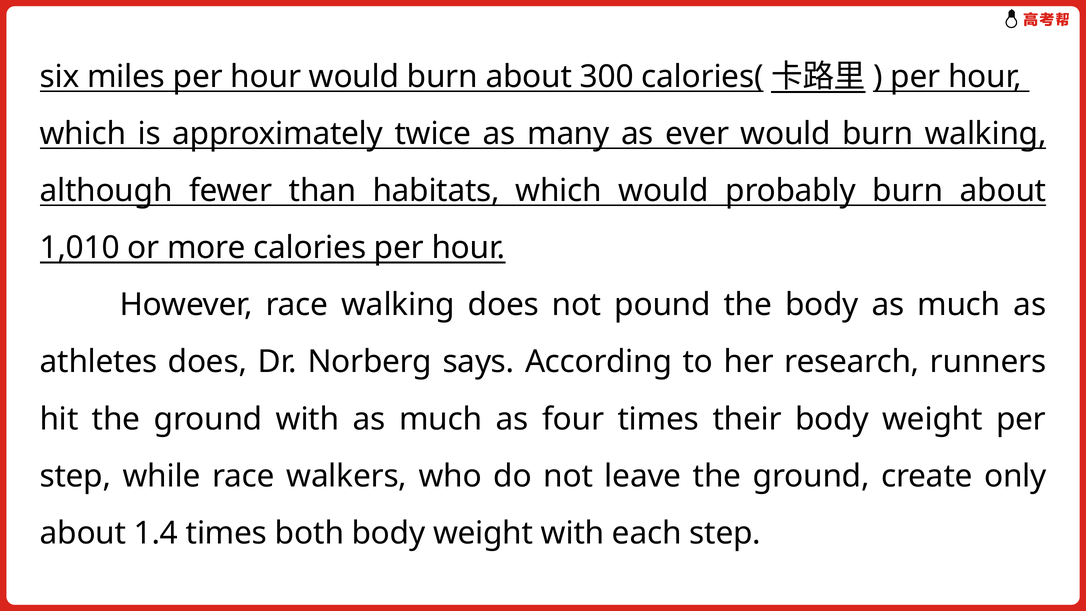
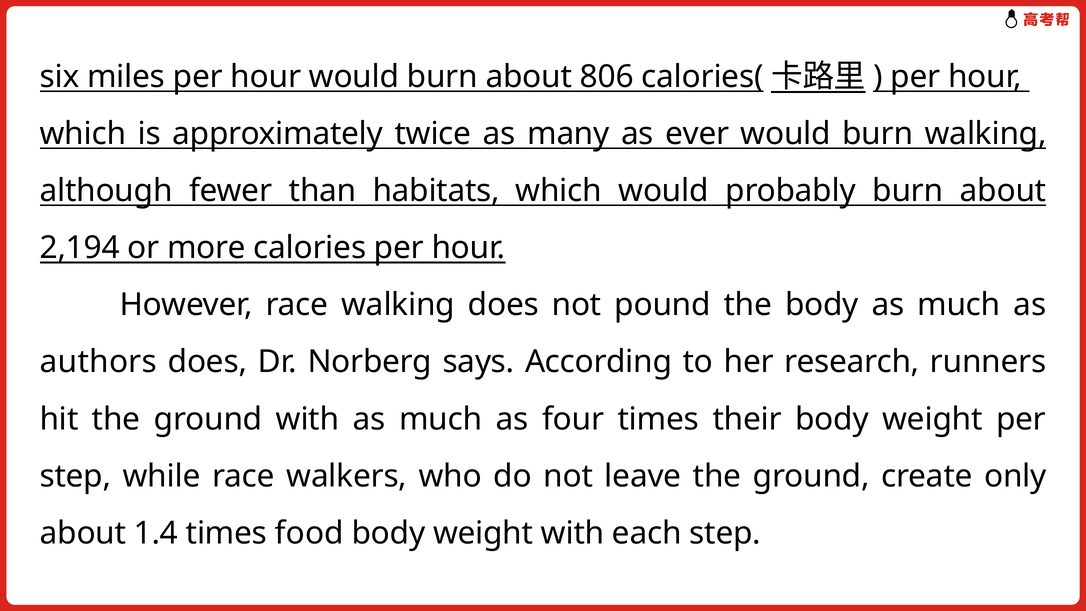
300: 300 -> 806
1,010: 1,010 -> 2,194
athletes: athletes -> authors
both: both -> food
